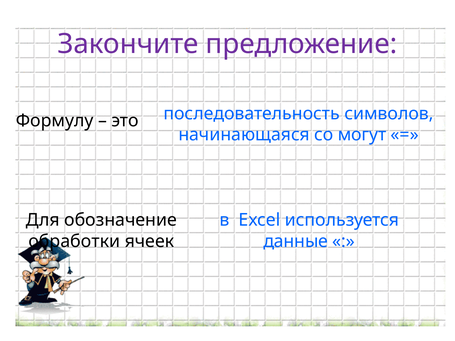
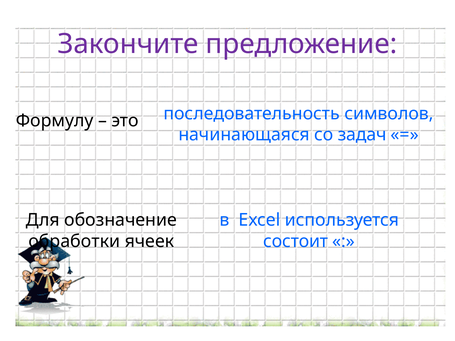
могут: могут -> задач
данные: данные -> состоит
